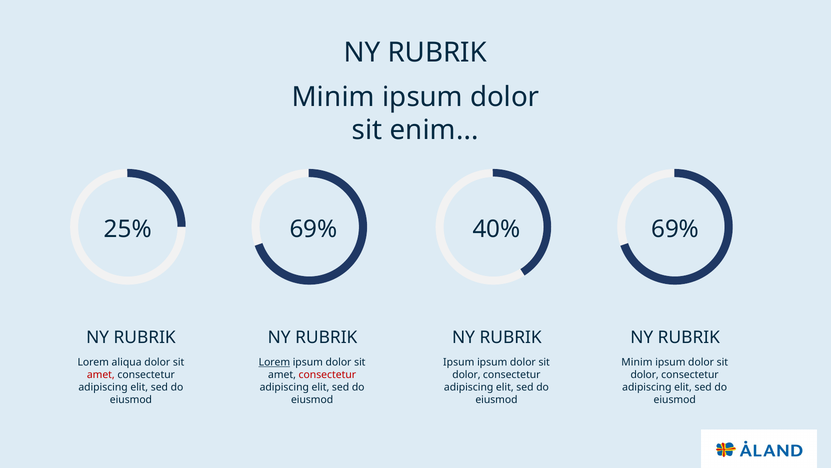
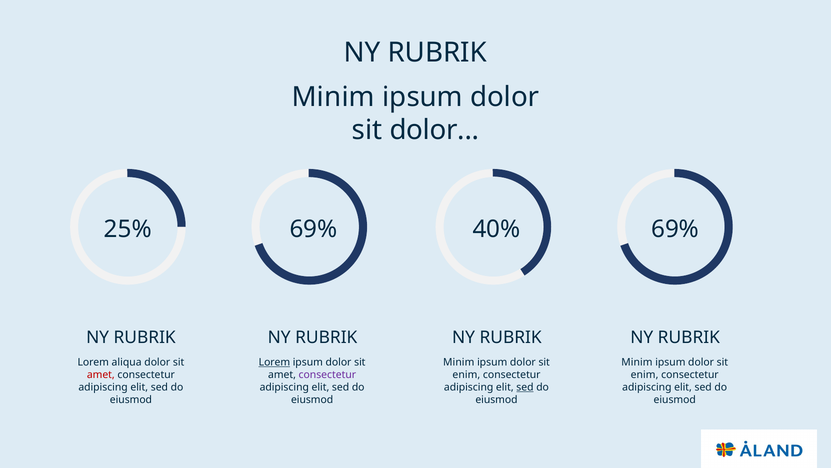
sit enim: enim -> dolor
Ipsum at (459, 362): Ipsum -> Minim
consectetur at (327, 374) colour: red -> purple
dolor at (466, 374): dolor -> enim
dolor at (645, 374): dolor -> enim
sed at (525, 387) underline: none -> present
